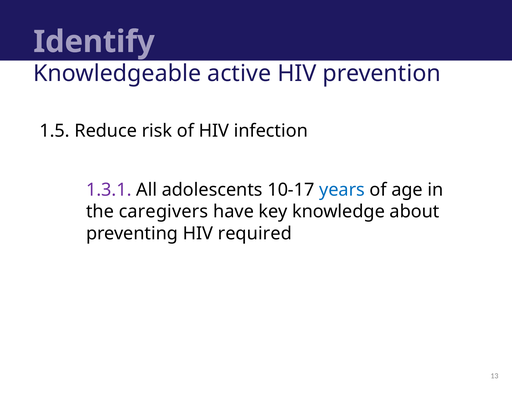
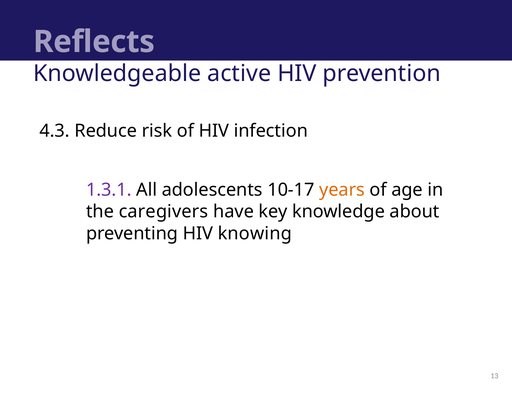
Identify: Identify -> Reflects
1.5: 1.5 -> 4.3
years colour: blue -> orange
required: required -> knowing
